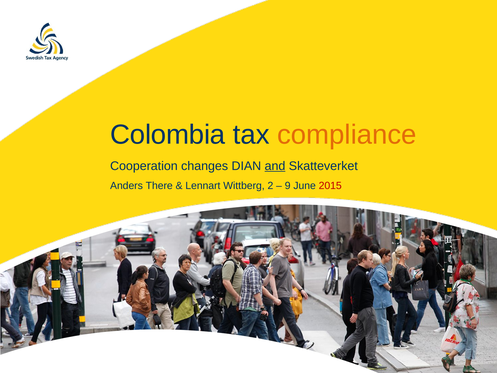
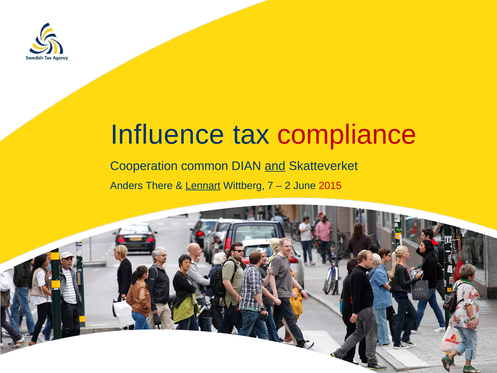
Colombia: Colombia -> Influence
compliance colour: orange -> red
changes: changes -> common
Lennart underline: none -> present
2: 2 -> 7
9: 9 -> 2
